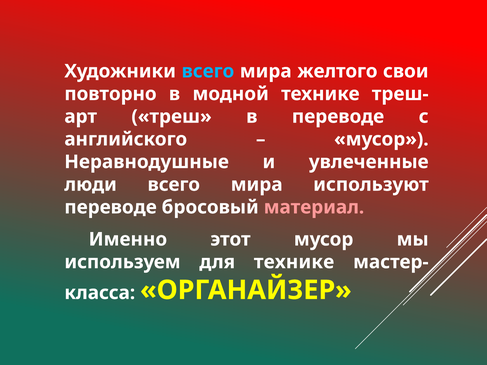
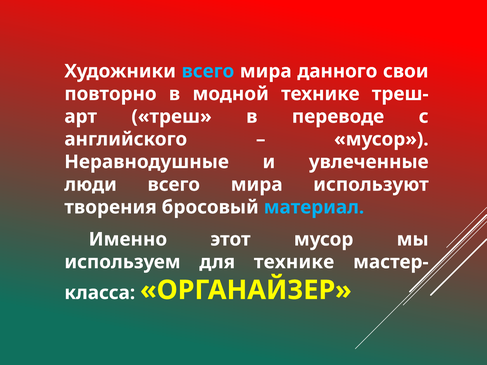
желтого: желтого -> данного
переводе at (111, 207): переводе -> творения
материал colour: pink -> light blue
